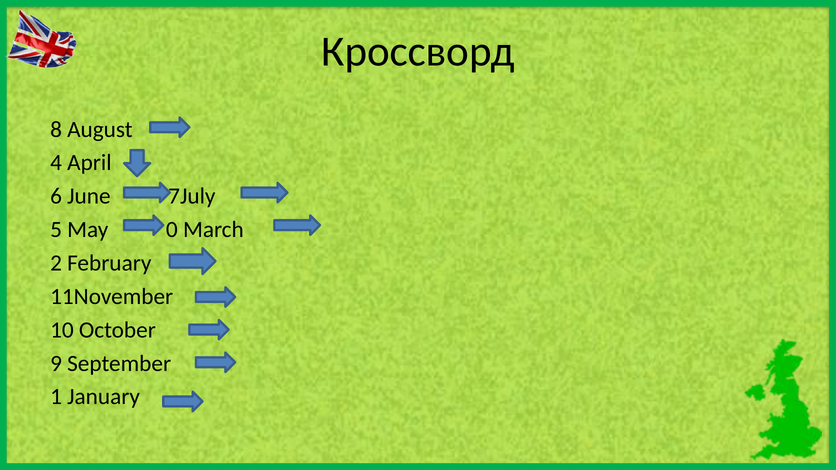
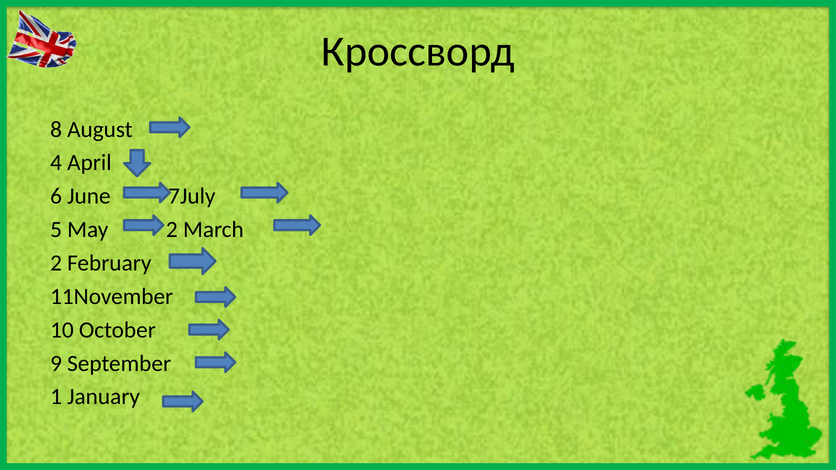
May 0: 0 -> 2
